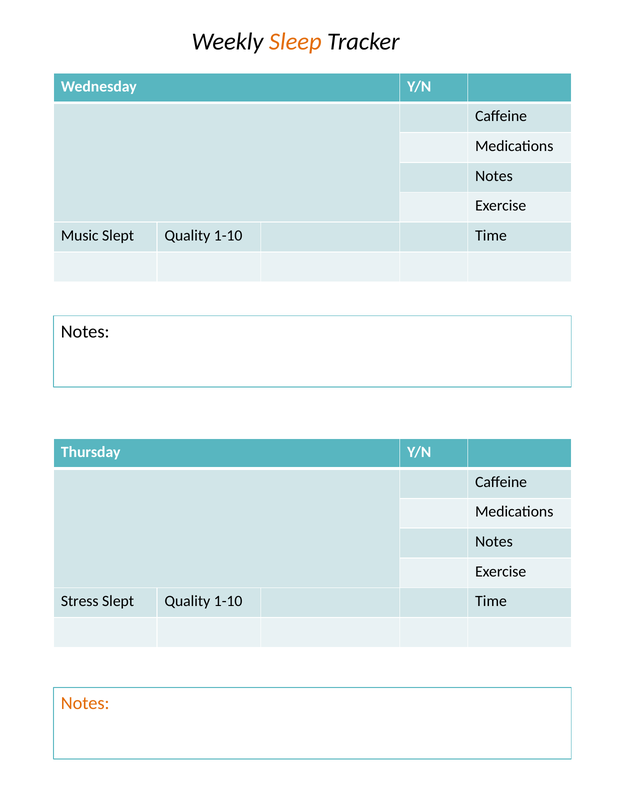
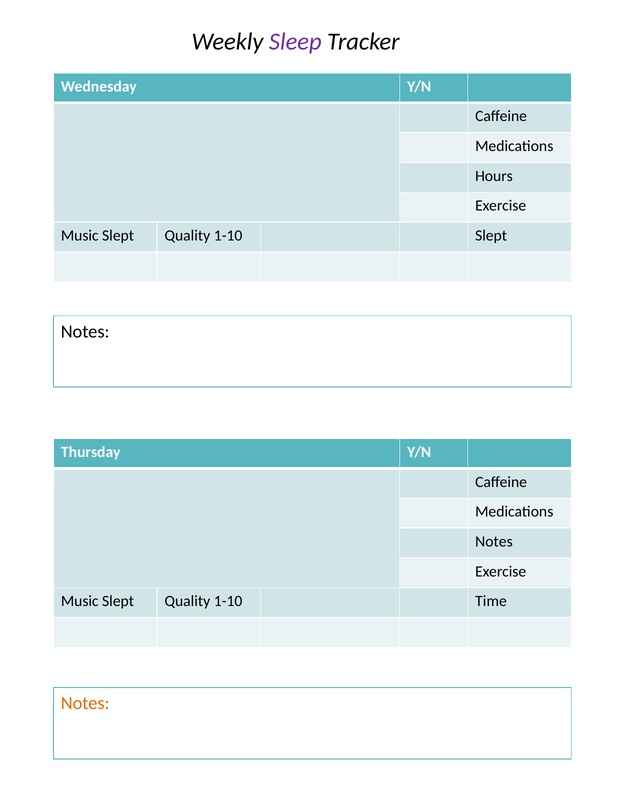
Sleep colour: orange -> purple
Notes at (494, 176): Notes -> Hours
Time at (491, 236): Time -> Slept
Stress at (80, 601): Stress -> Music
